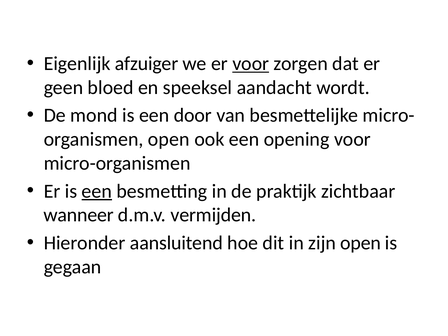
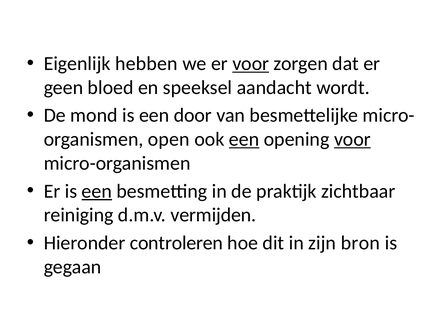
afzuiger: afzuiger -> hebben
een at (244, 139) underline: none -> present
voor at (352, 139) underline: none -> present
wanneer: wanneer -> reiniging
aansluitend: aansluitend -> controleren
zijn open: open -> bron
